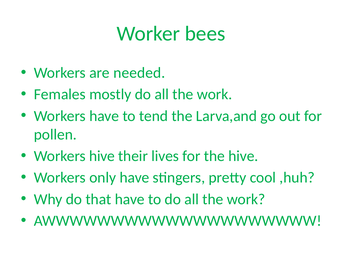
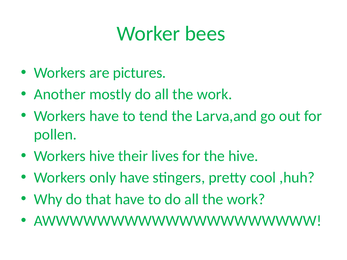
needed: needed -> pictures
Females: Females -> Another
